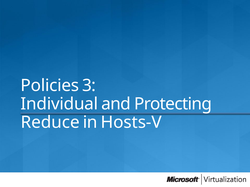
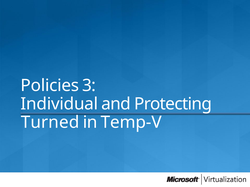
Reduce: Reduce -> Turned
Hosts-V: Hosts-V -> Temp-V
